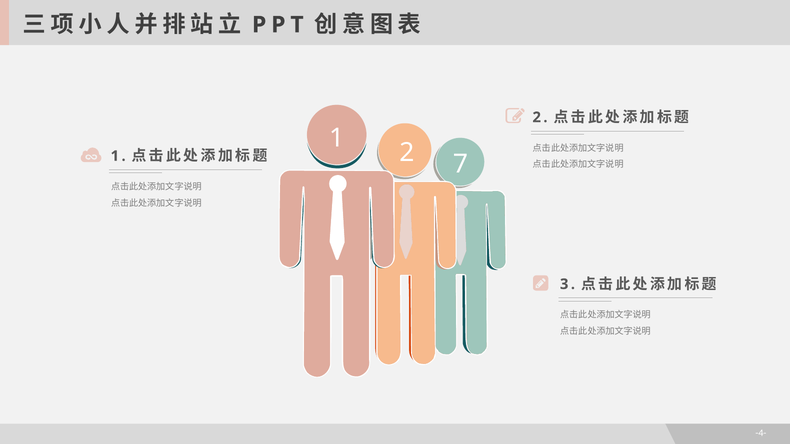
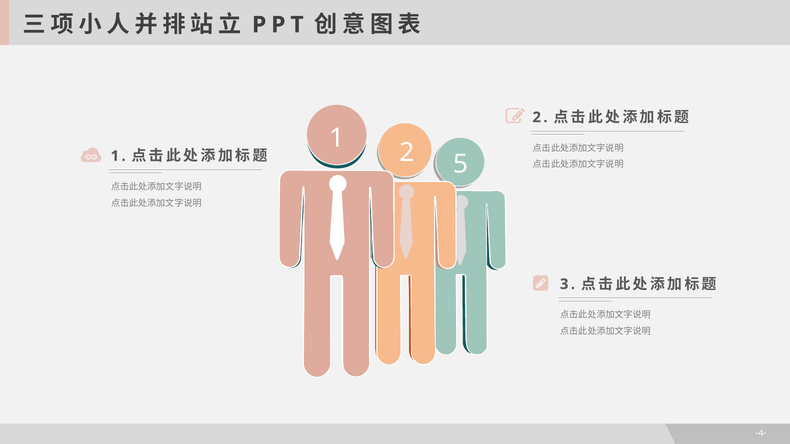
7: 7 -> 5
